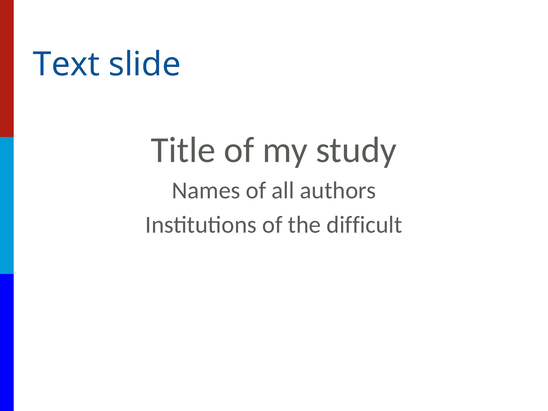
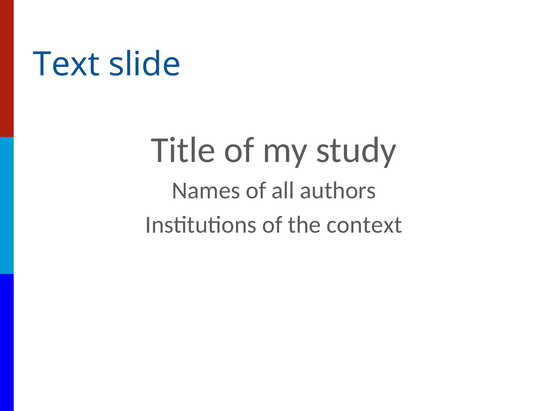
difficult: difficult -> context
